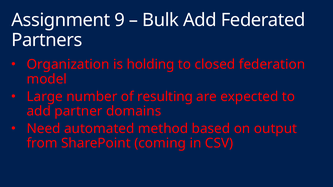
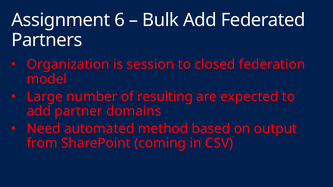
9: 9 -> 6
holding: holding -> session
